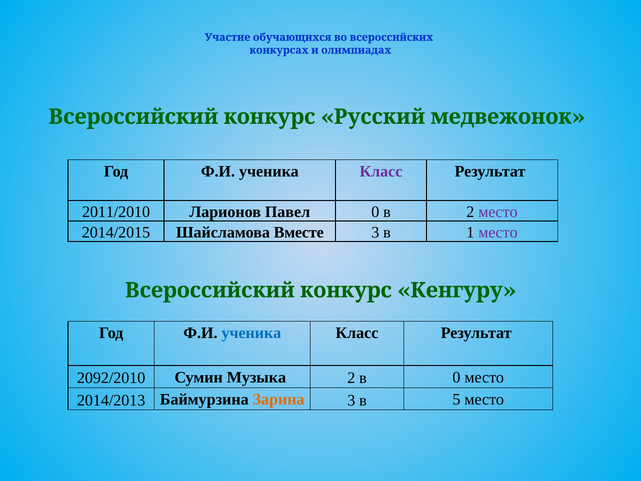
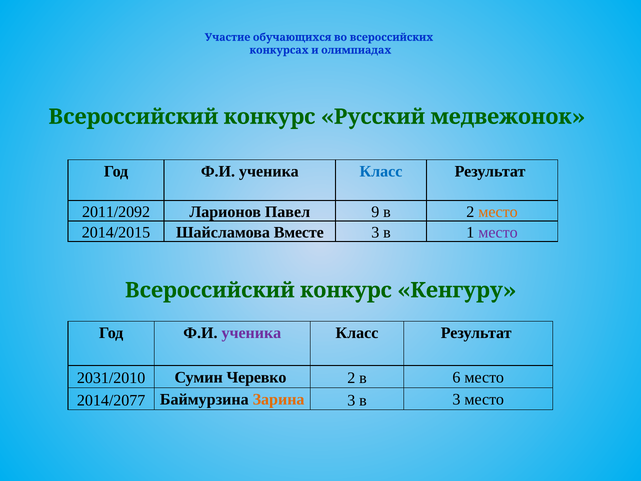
Класс at (381, 171) colour: purple -> blue
2011/2010: 2011/2010 -> 2011/2092
Павел 0: 0 -> 9
место at (498, 212) colour: purple -> orange
ученика at (251, 333) colour: blue -> purple
2092/2010: 2092/2010 -> 2031/2010
Музыка: Музыка -> Черевко
в 0: 0 -> 6
2014/2013: 2014/2013 -> 2014/2077
в 5: 5 -> 3
